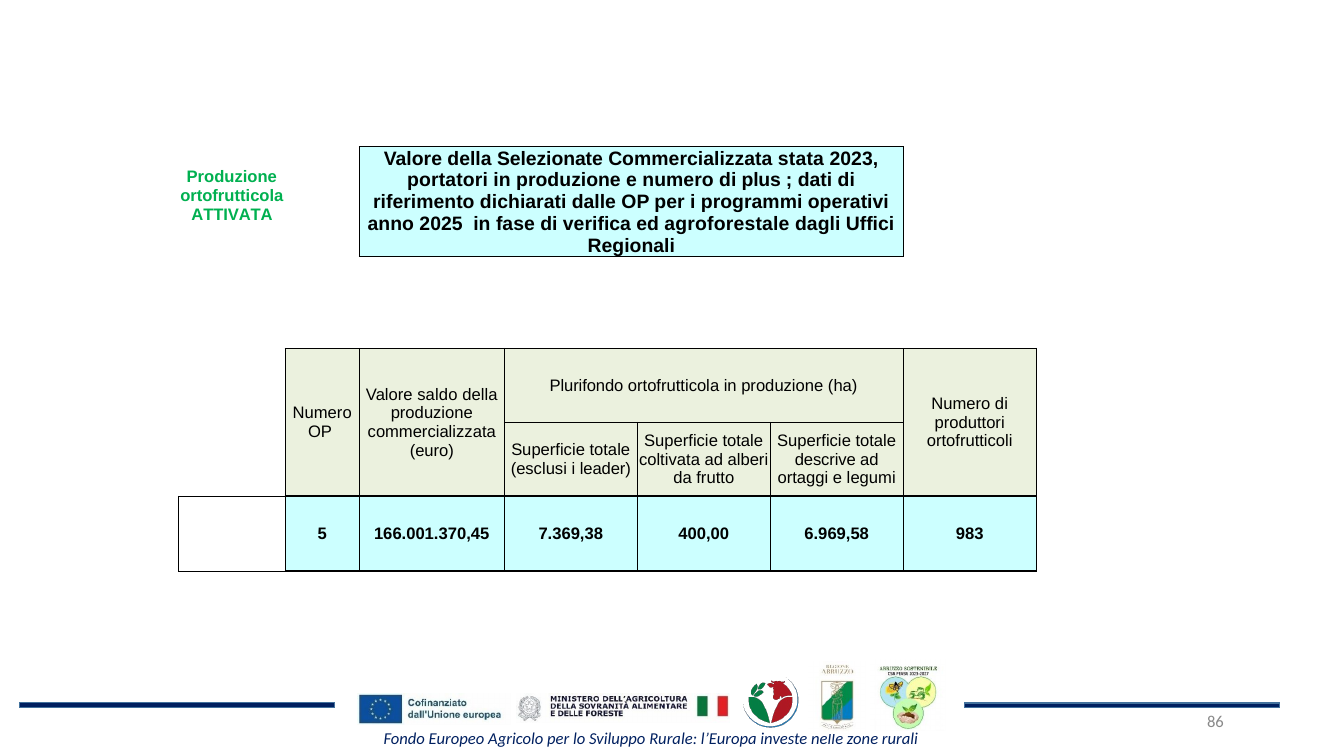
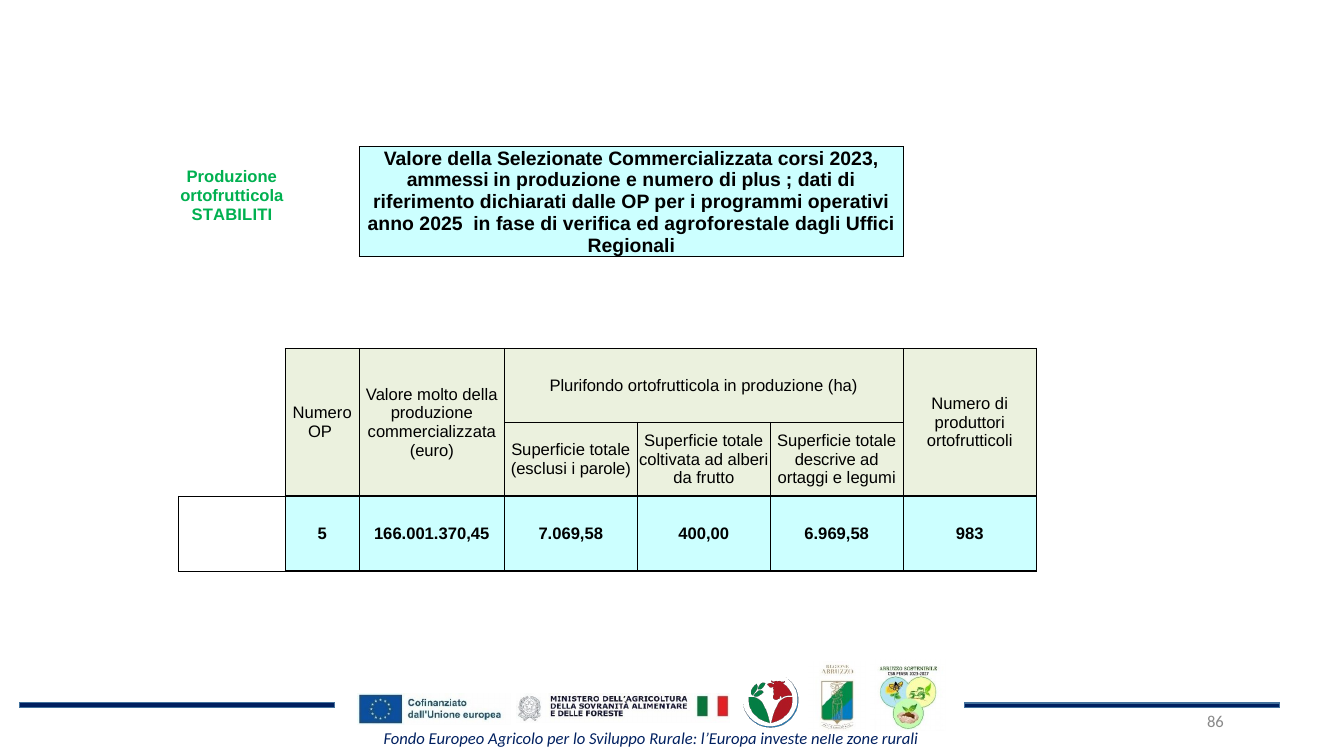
stata: stata -> corsi
portatori: portatori -> ammessi
ATTIVATA: ATTIVATA -> STABILITI
saldo: saldo -> molto
leader: leader -> parole
7.369,38: 7.369,38 -> 7.069,58
